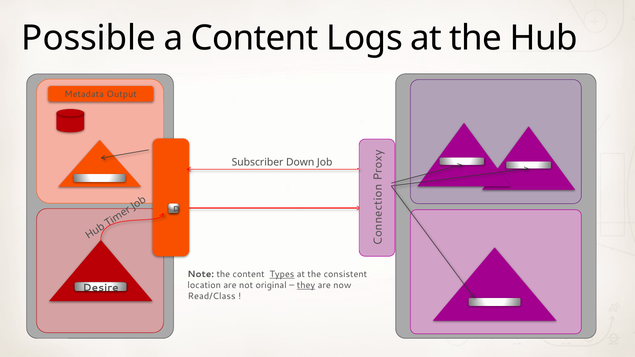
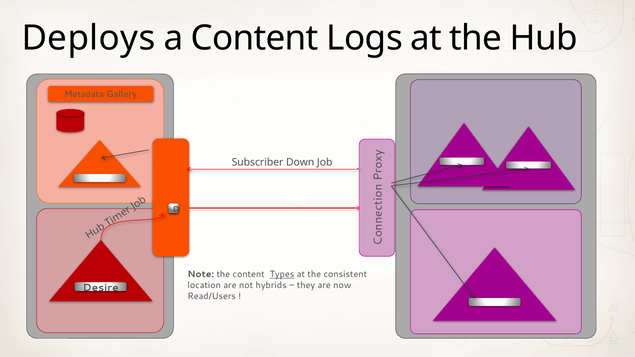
Possible: Possible -> Deploys
Output: Output -> Gallery
original: original -> hybrids
they underline: present -> none
Read/Class: Read/Class -> Read/Users
